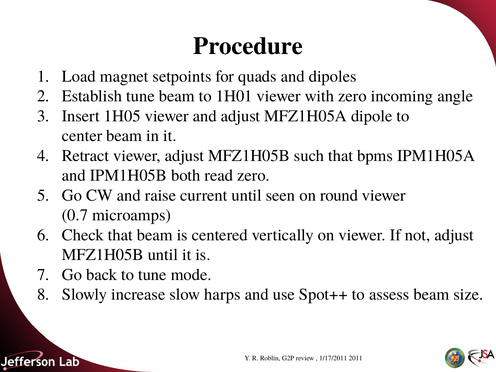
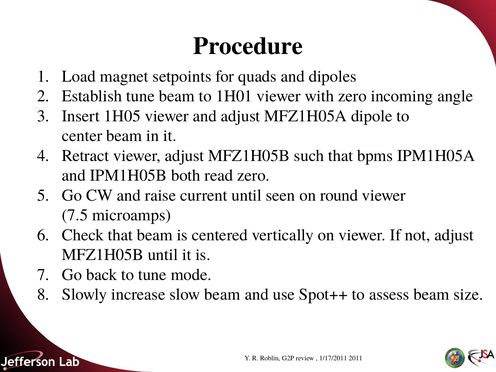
0.7: 0.7 -> 7.5
slow harps: harps -> beam
